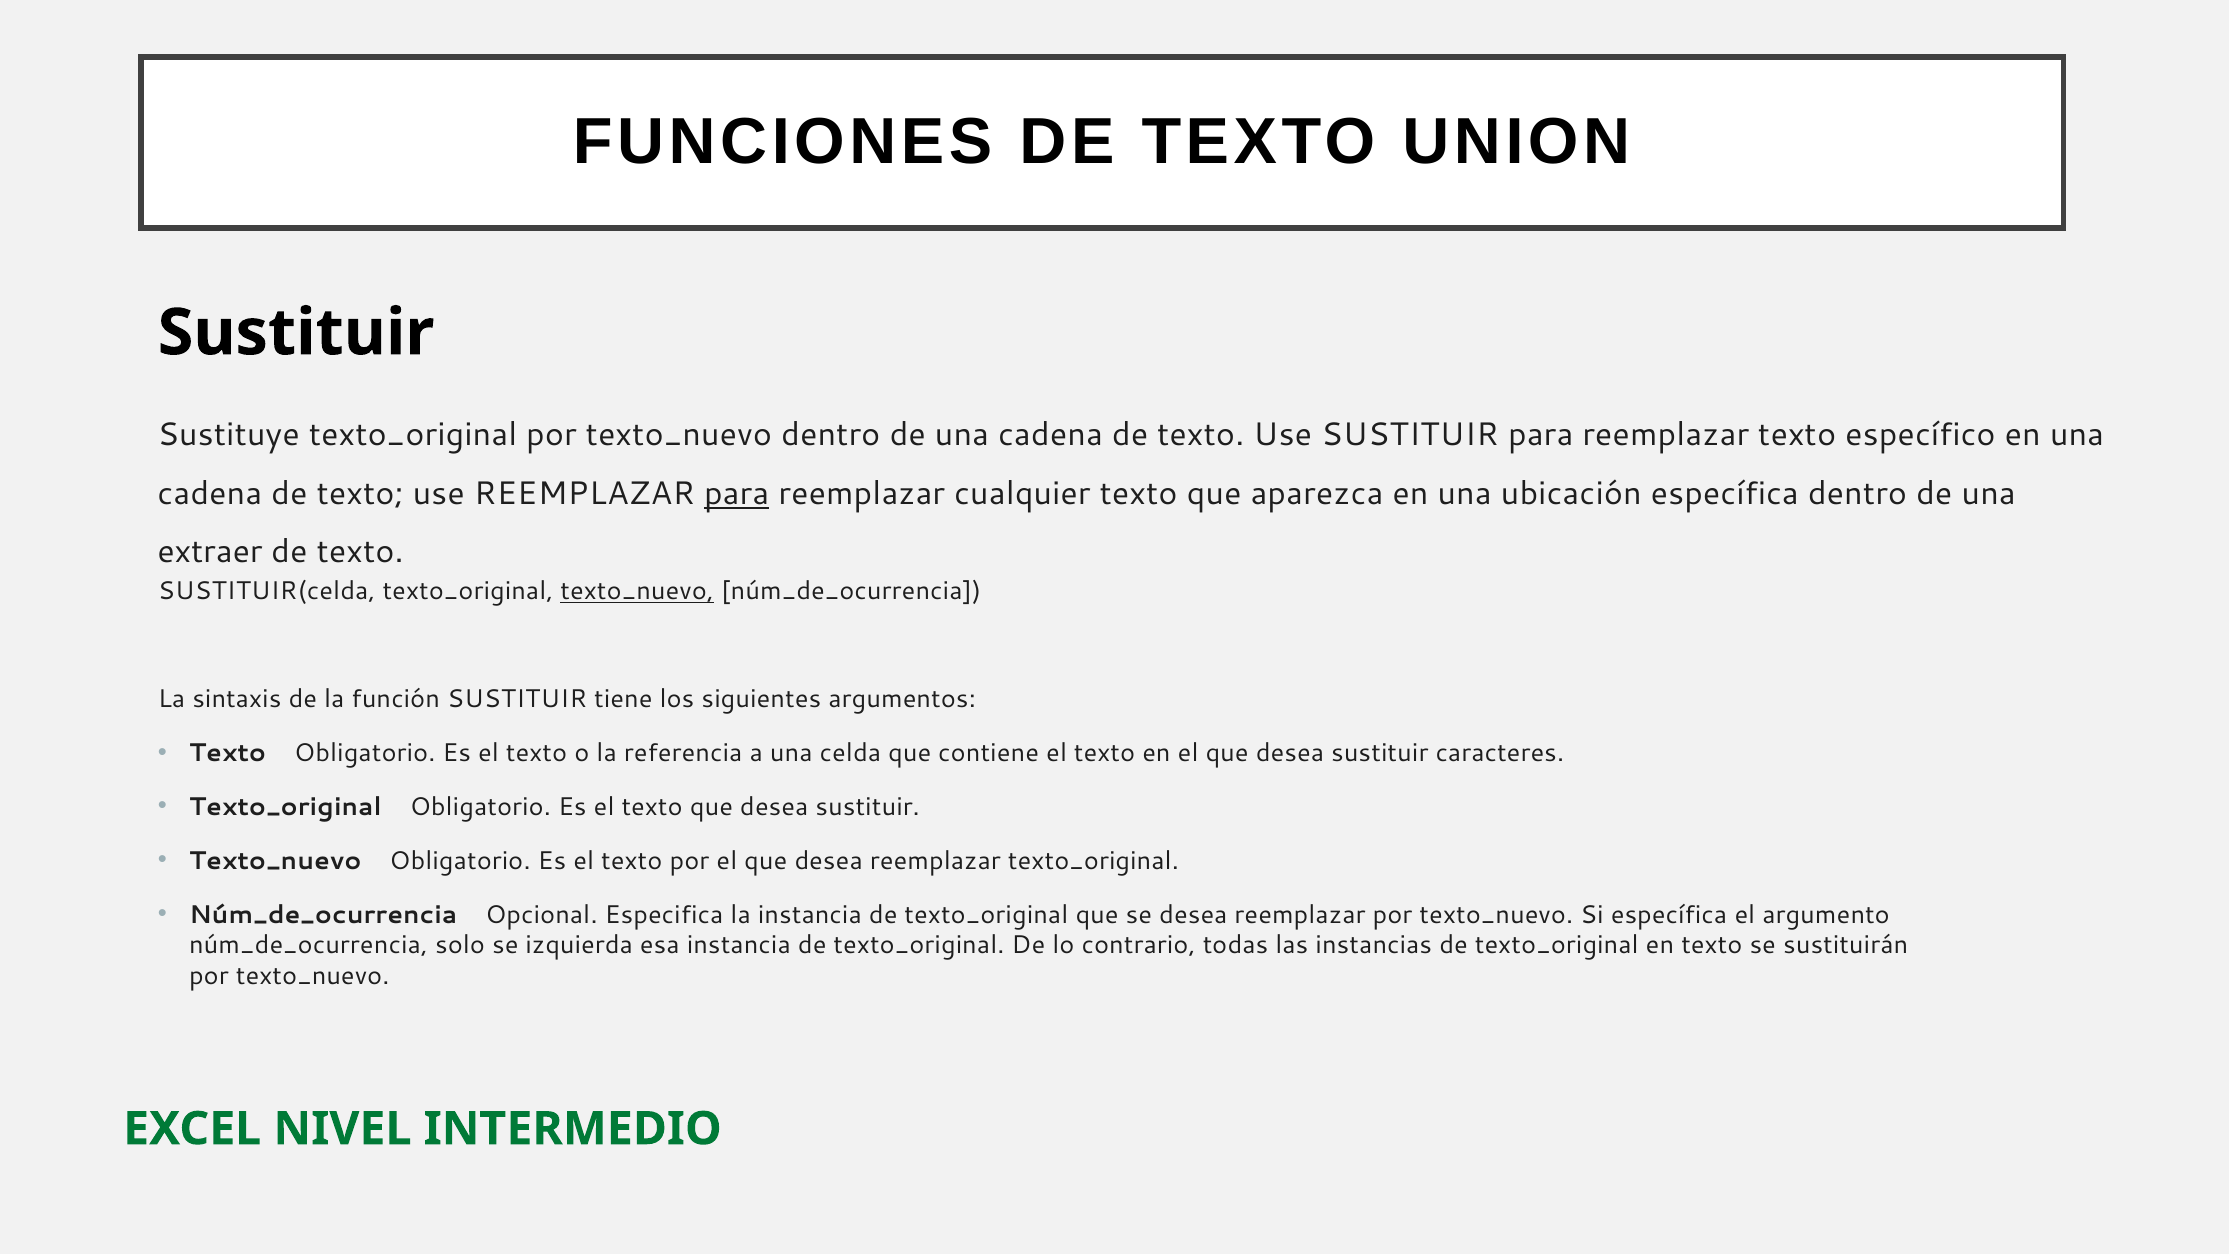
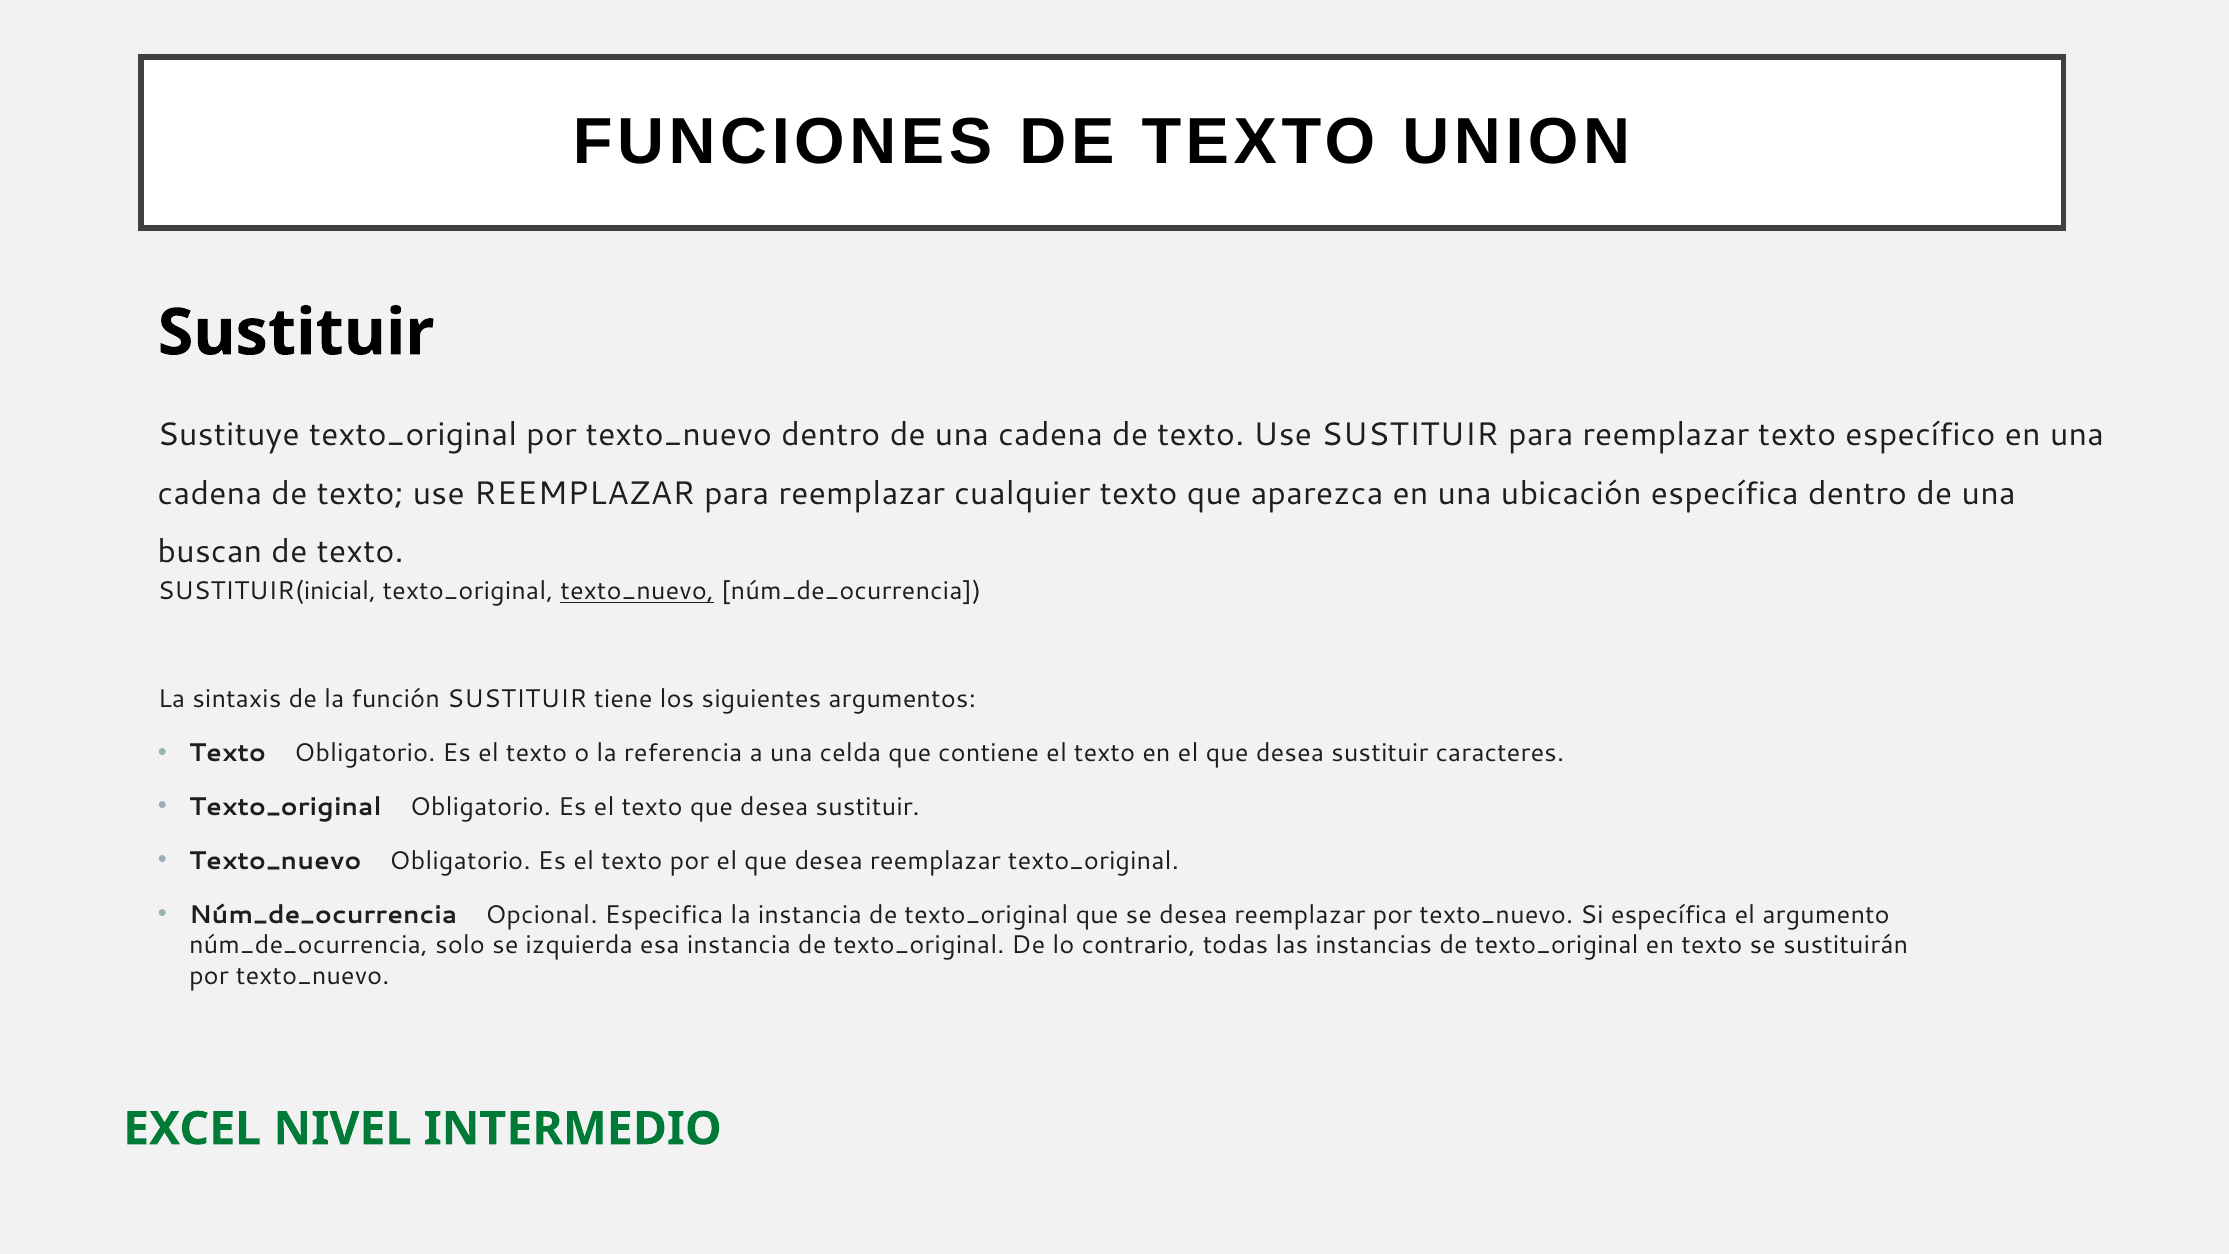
para at (737, 493) underline: present -> none
extraer: extraer -> buscan
SUSTITUIR(celda: SUSTITUIR(celda -> SUSTITUIR(inicial
